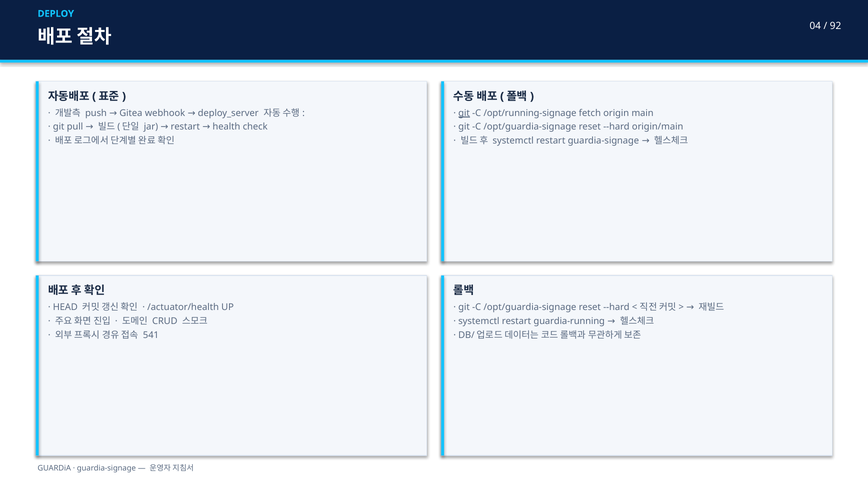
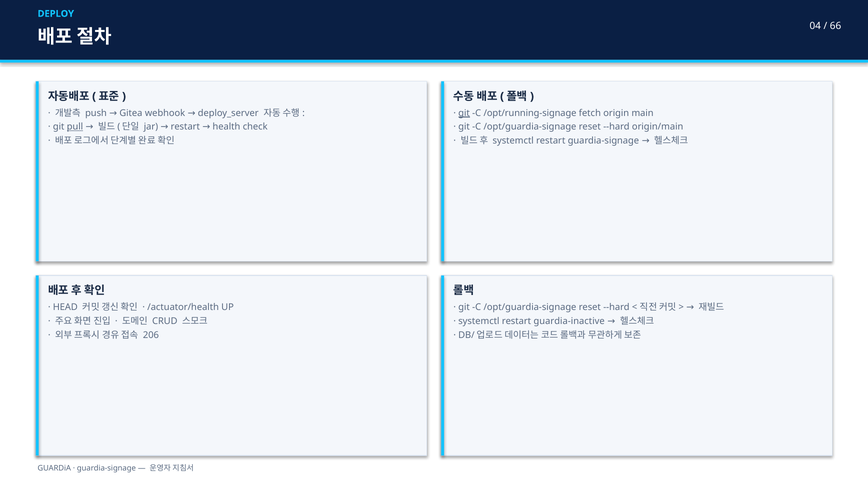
92: 92 -> 66
pull underline: none -> present
guardia-running: guardia-running -> guardia-inactive
541: 541 -> 206
